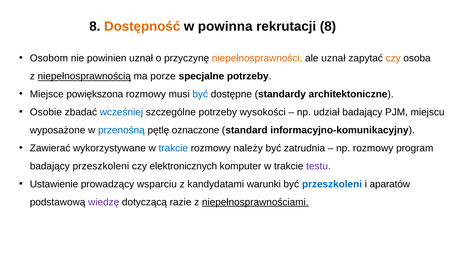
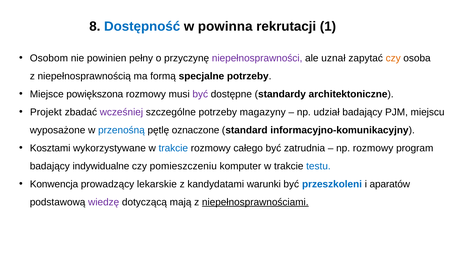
Dostępność colour: orange -> blue
rekrutacji 8: 8 -> 1
powinien uznał: uznał -> pełny
niepełnosprawności colour: orange -> purple
niepełnosprawnością underline: present -> none
porze: porze -> formą
być at (200, 94) colour: blue -> purple
Osobie: Osobie -> Projekt
wcześniej colour: blue -> purple
wysokości: wysokości -> magazyny
Zawierać: Zawierać -> Kosztami
należy: należy -> całego
badający przeszkoleni: przeszkoleni -> indywidualne
elektronicznych: elektronicznych -> pomieszczeniu
testu colour: purple -> blue
Ustawienie: Ustawienie -> Konwencja
wsparciu: wsparciu -> lekarskie
razie: razie -> mają
